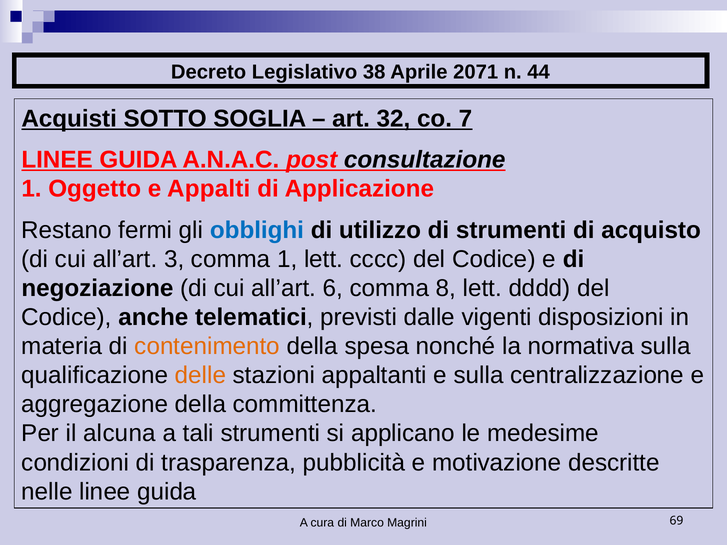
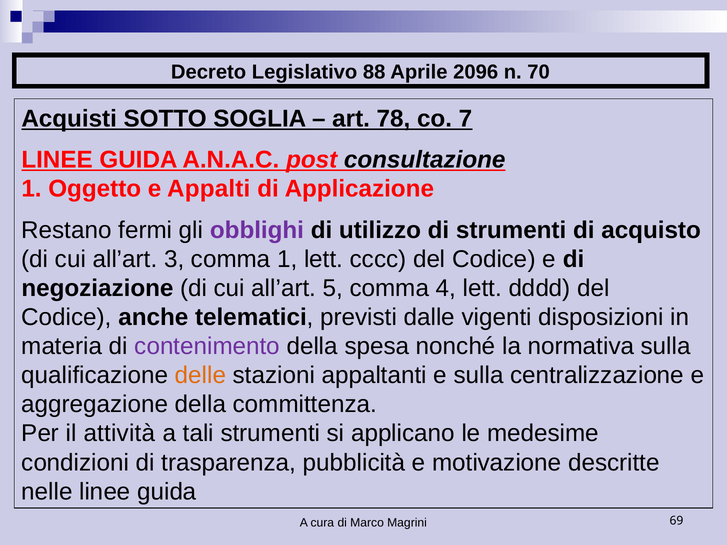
38: 38 -> 88
2071: 2071 -> 2096
44: 44 -> 70
32: 32 -> 78
obblighi colour: blue -> purple
6: 6 -> 5
8: 8 -> 4
contenimento colour: orange -> purple
alcuna: alcuna -> attività
